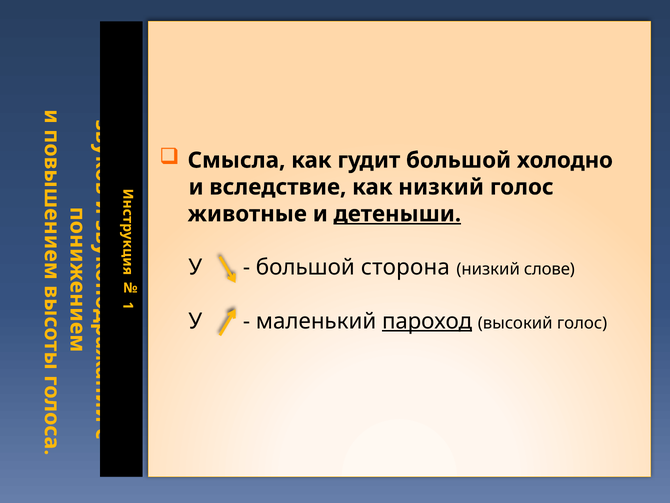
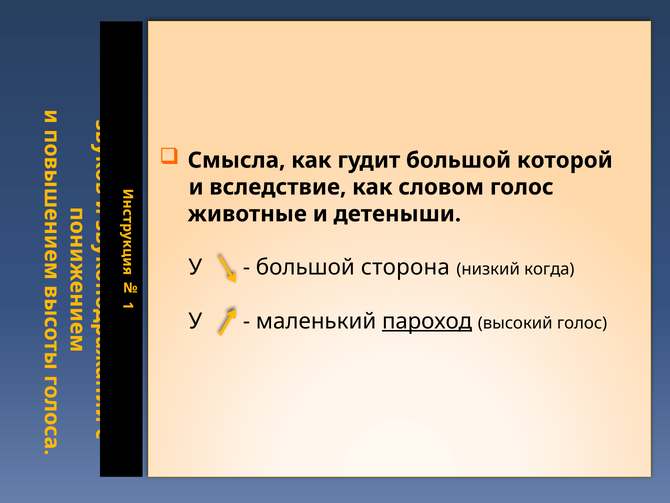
холодно: холодно -> которой
как низкий: низкий -> словом
детеныши underline: present -> none
слове: слове -> когда
